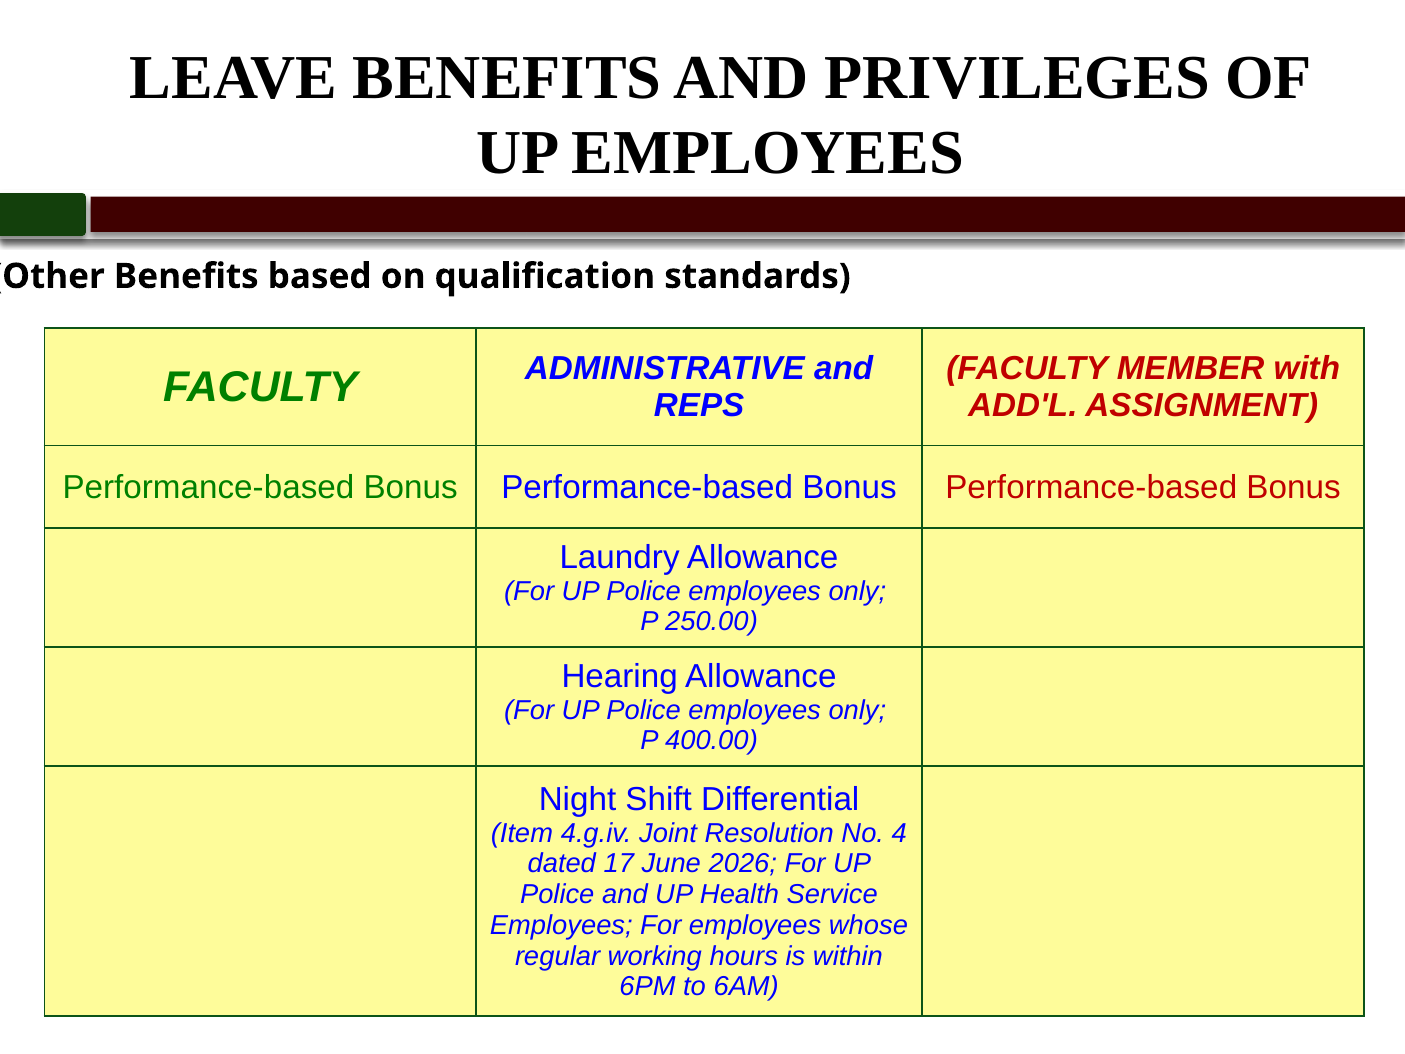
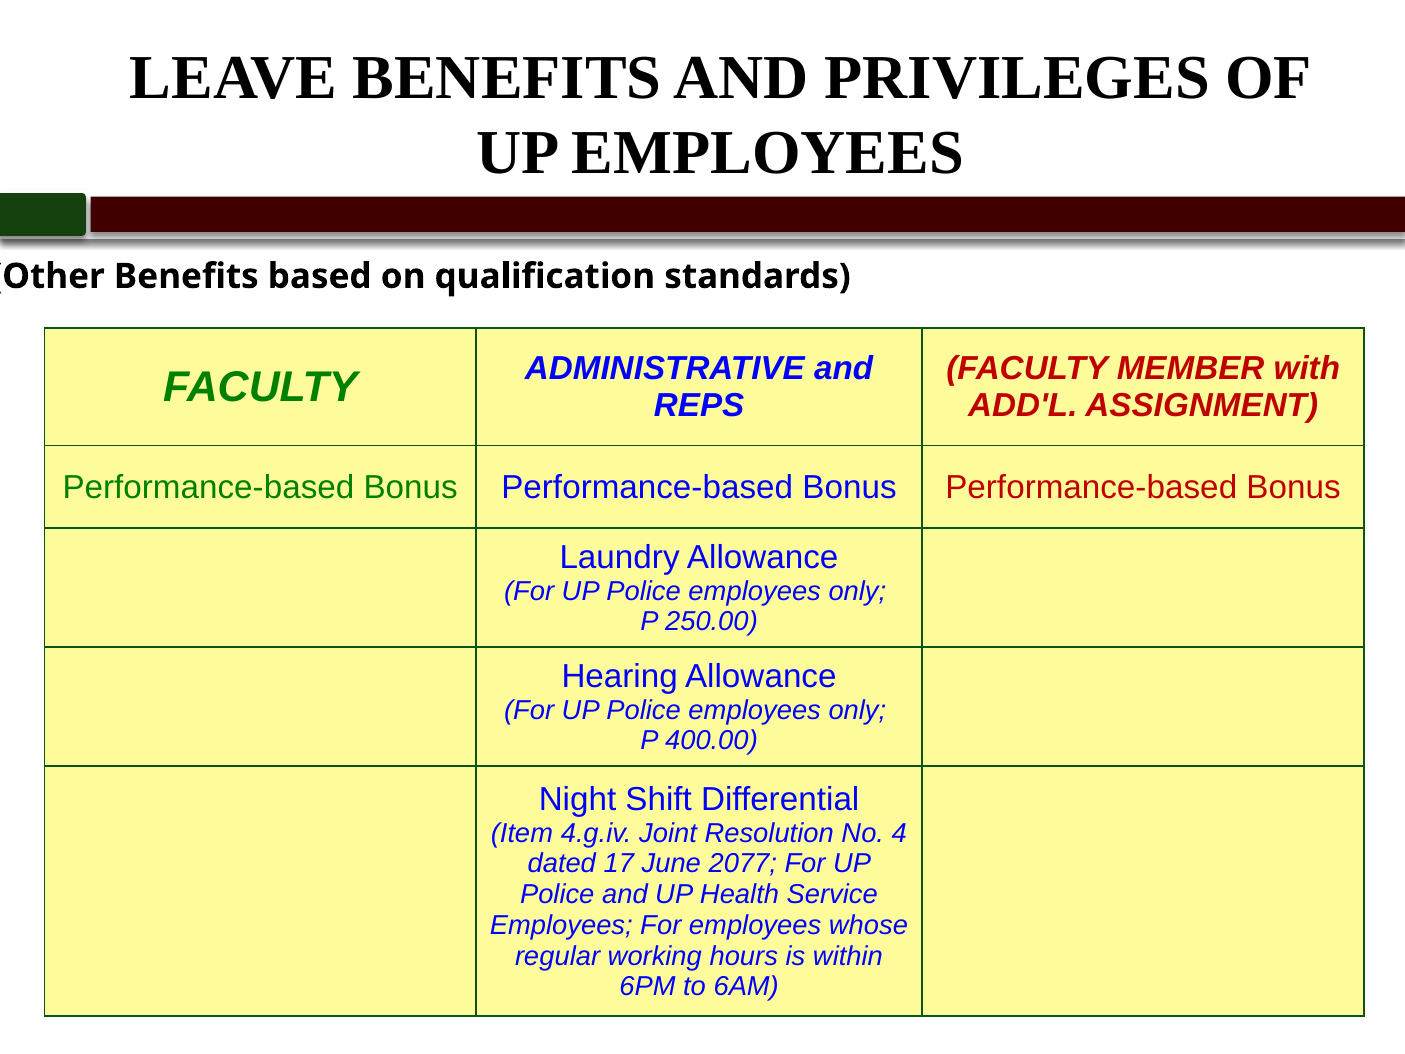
2026: 2026 -> 2077
